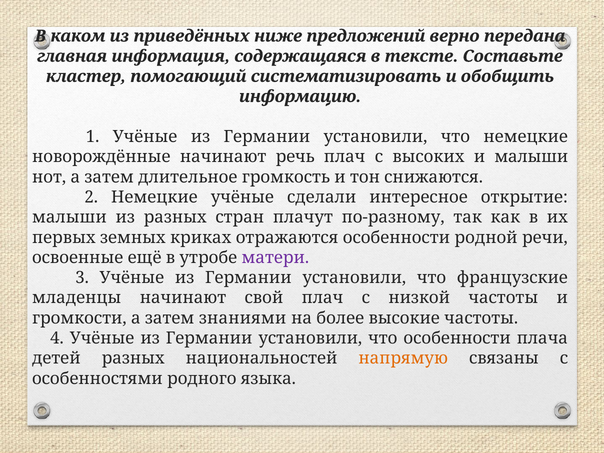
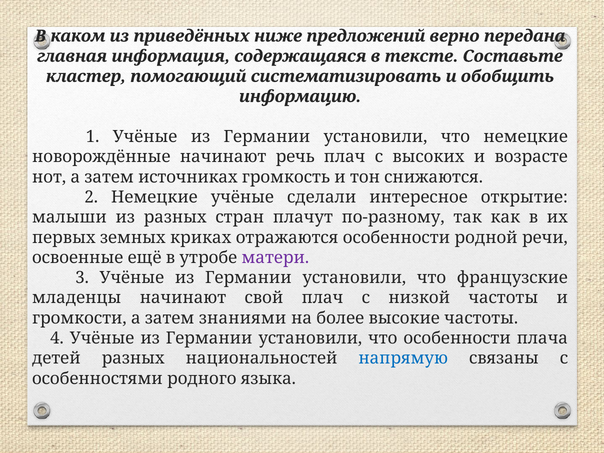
и малыши: малыши -> возрасте
длительное: длительное -> источниках
напрямую colour: orange -> blue
